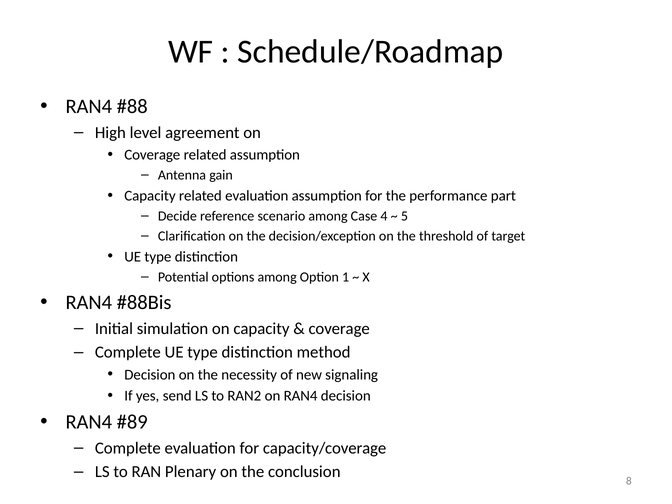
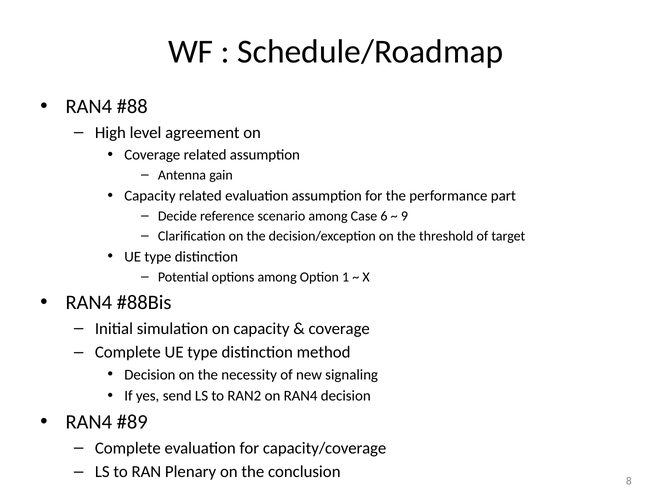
4: 4 -> 6
5: 5 -> 9
